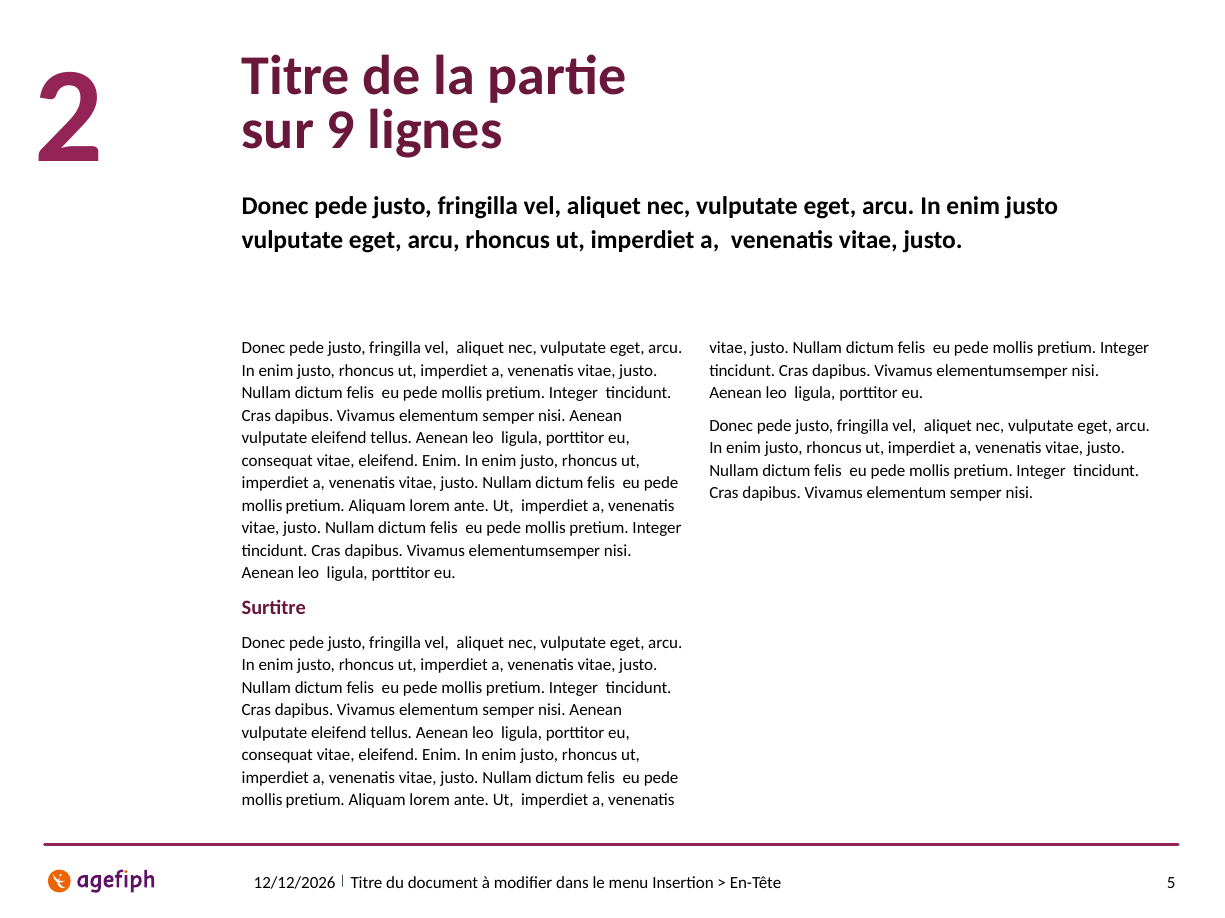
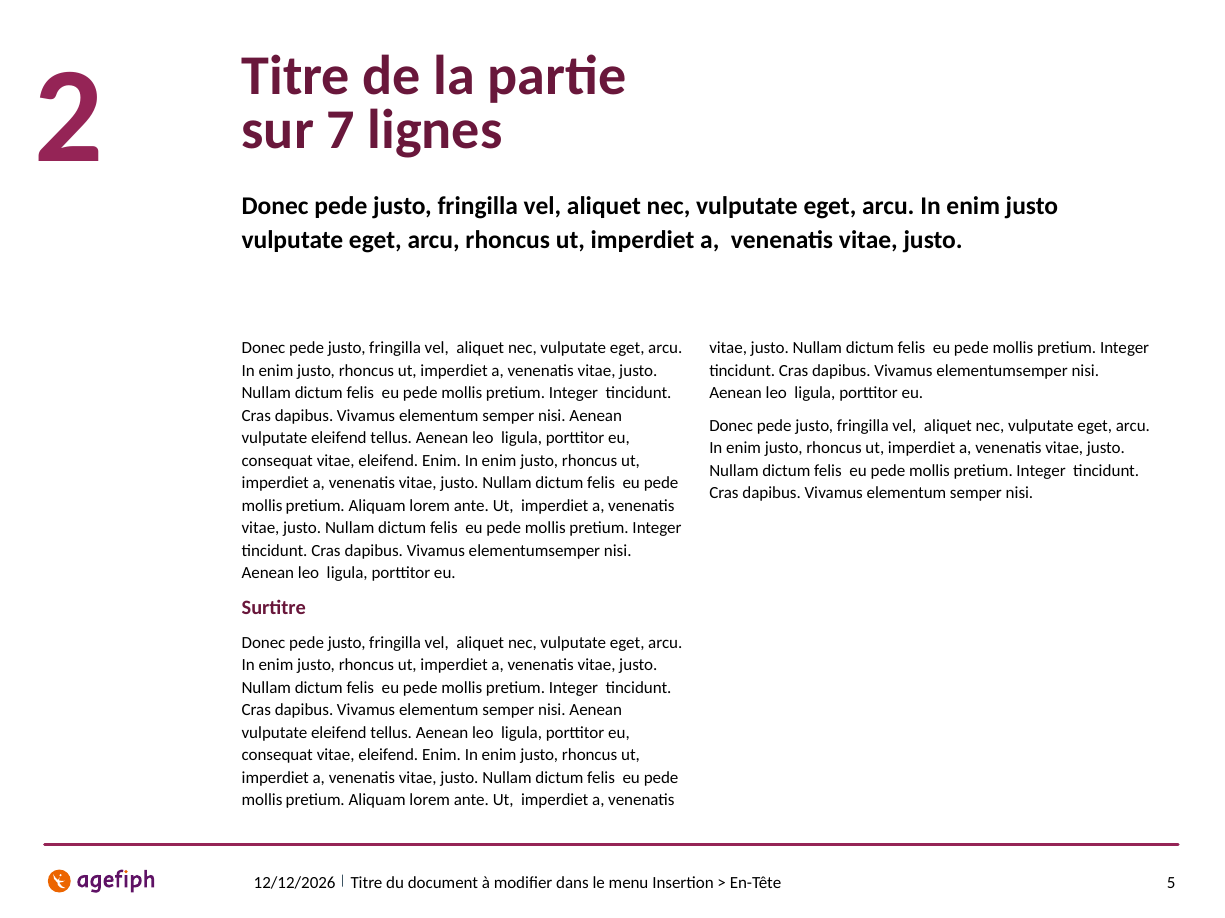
9: 9 -> 7
